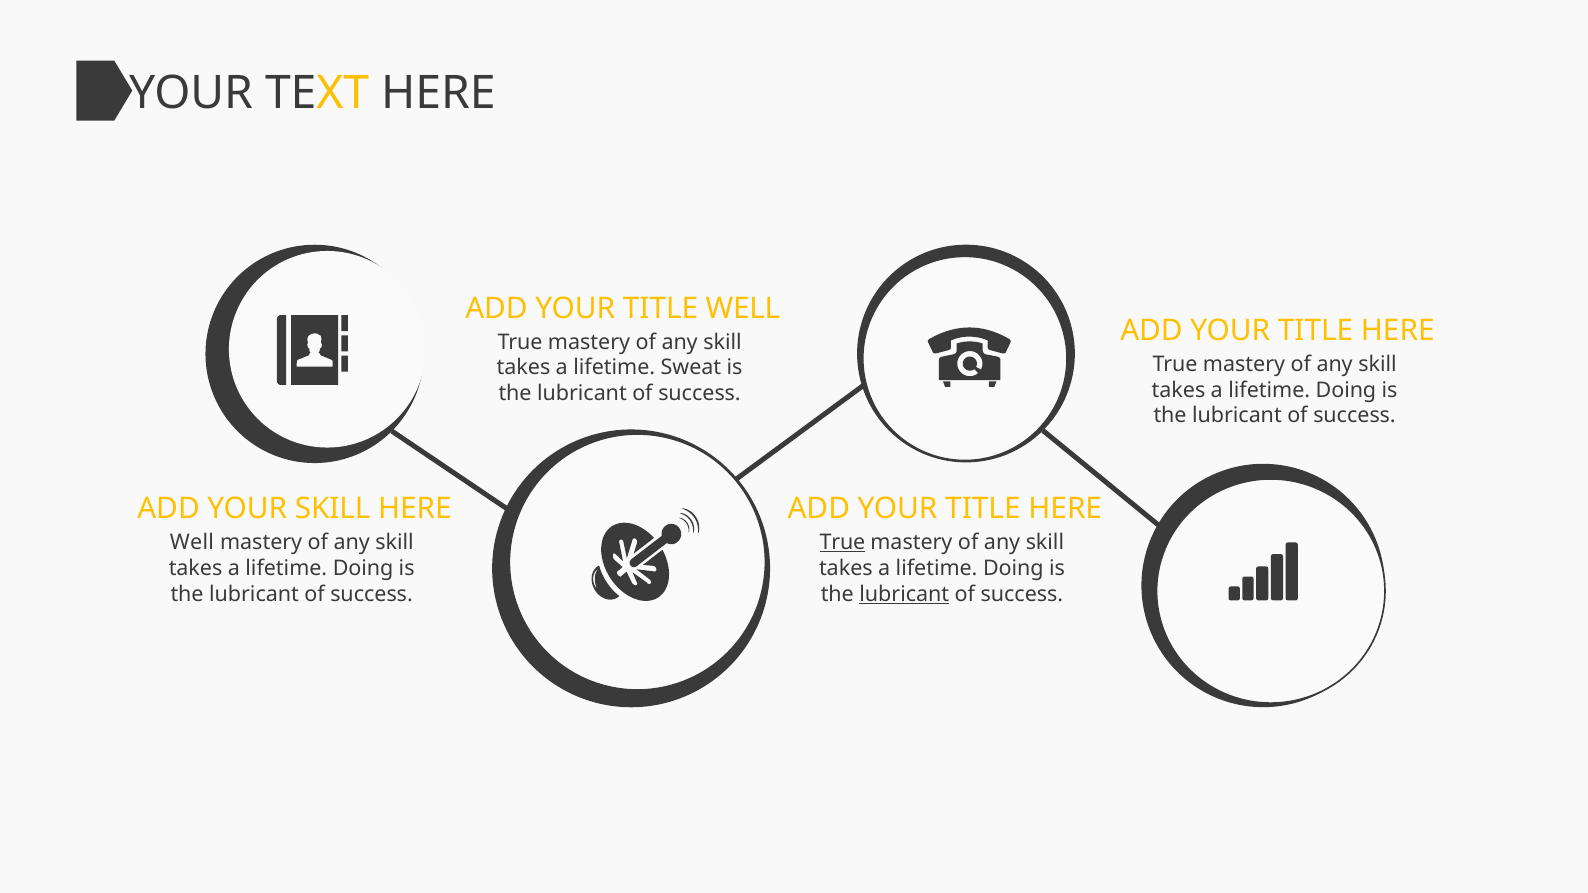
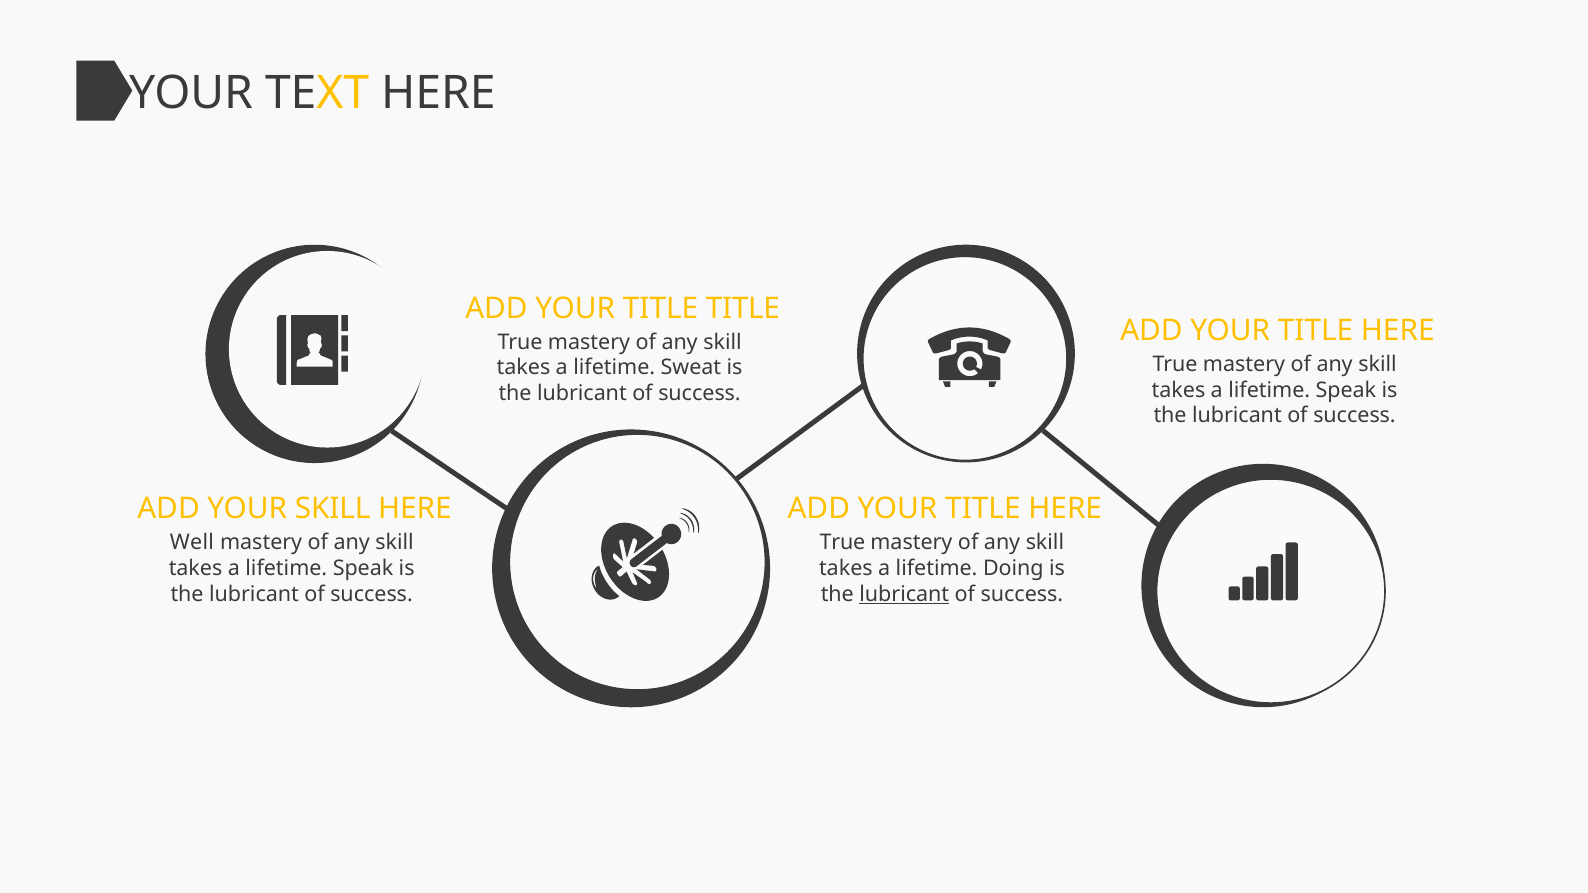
TITLE WELL: WELL -> TITLE
Doing at (1346, 390): Doing -> Speak
True at (842, 542) underline: present -> none
Doing at (363, 568): Doing -> Speak
